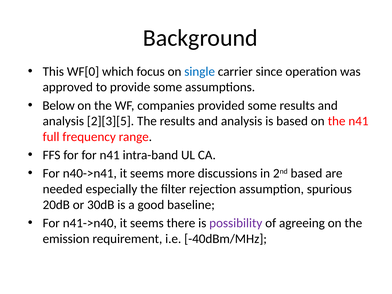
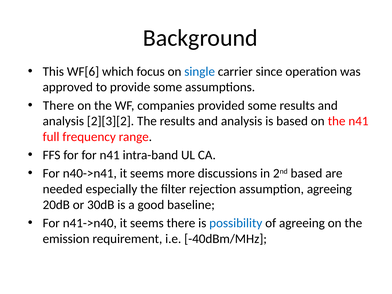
WF[0: WF[0 -> WF[6
Below at (59, 105): Below -> There
2][3][5: 2][3][5 -> 2][3][2
assumption spurious: spurious -> agreeing
possibility colour: purple -> blue
